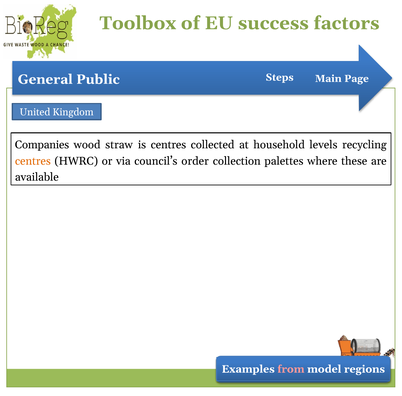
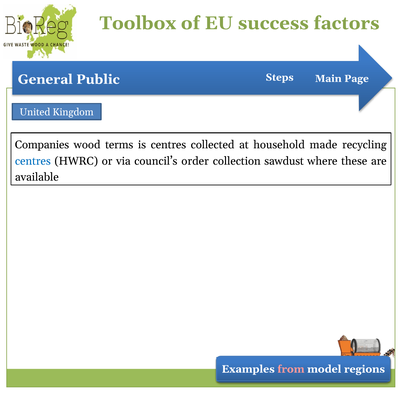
straw: straw -> terms
levels: levels -> made
centres at (33, 161) colour: orange -> blue
palettes: palettes -> sawdust
